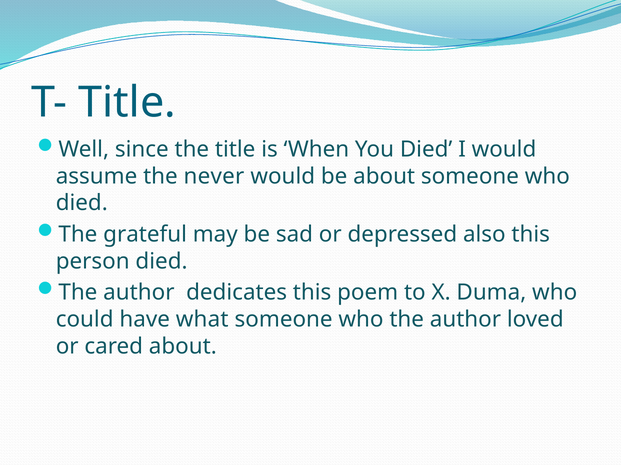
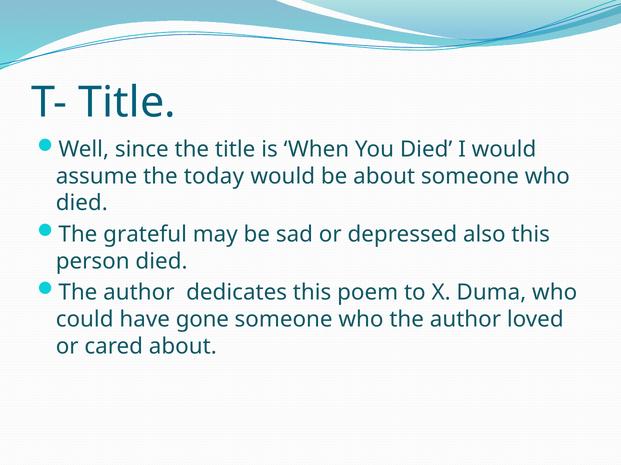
never: never -> today
what: what -> gone
